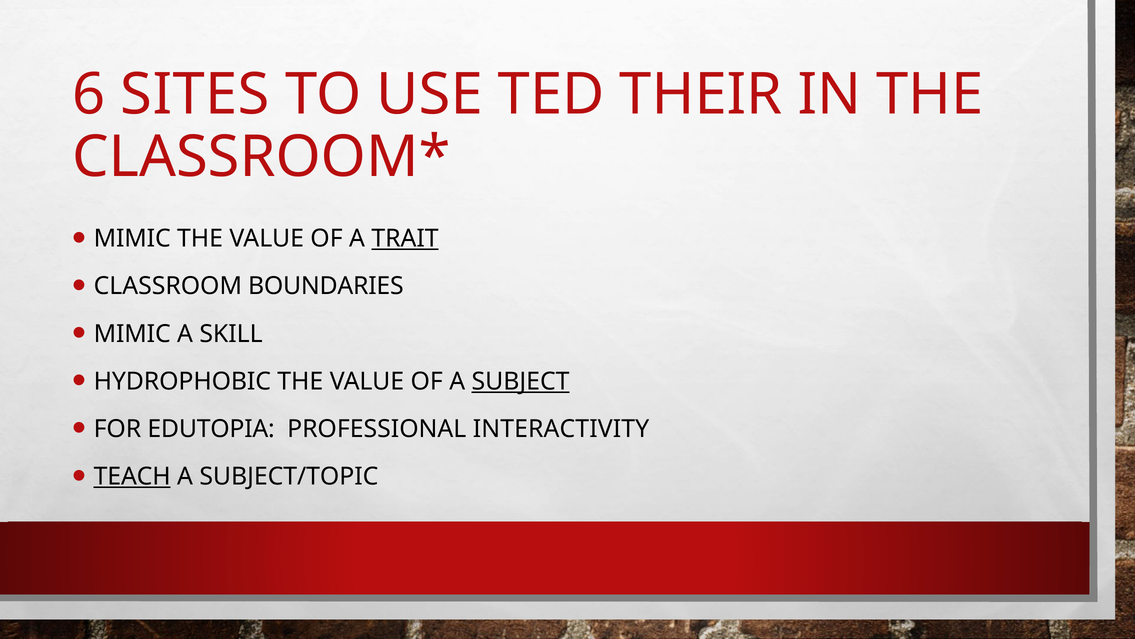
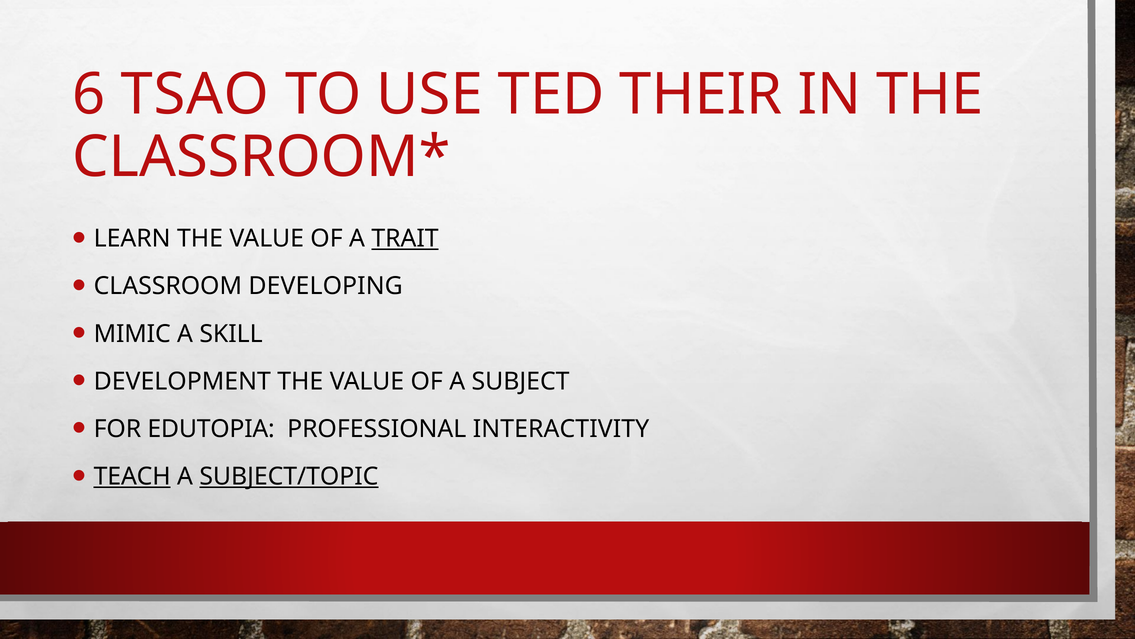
SITES: SITES -> TSAO
MIMIC at (132, 238): MIMIC -> LEARN
BOUNDARIES: BOUNDARIES -> DEVELOPING
HYDROPHOBIC: HYDROPHOBIC -> DEVELOPMENT
SUBJECT underline: present -> none
SUBJECT/TOPIC underline: none -> present
